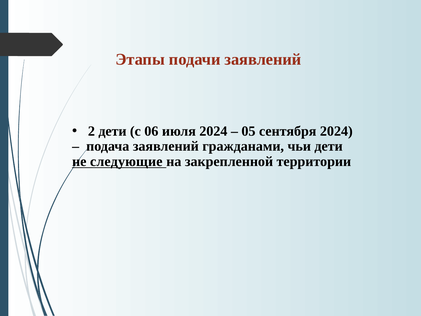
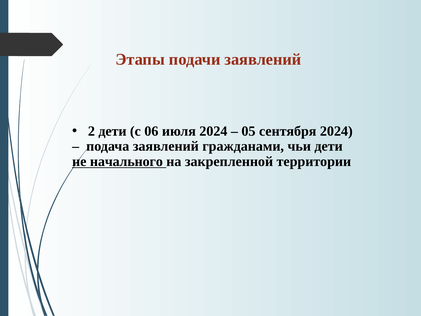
следующие: следующие -> начального
